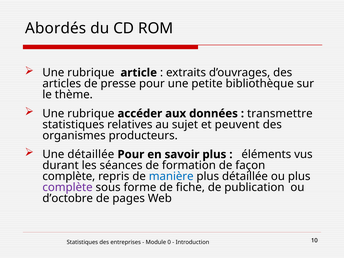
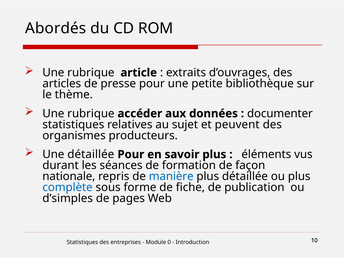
transmettre: transmettre -> documenter
complète at (69, 176): complète -> nationale
complète at (68, 187) colour: purple -> blue
d’octobre: d’octobre -> d’simples
